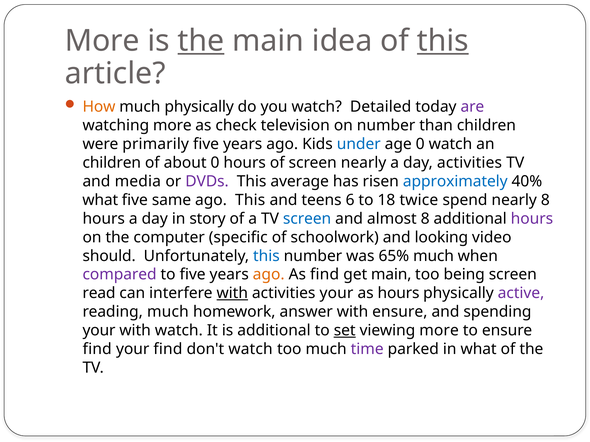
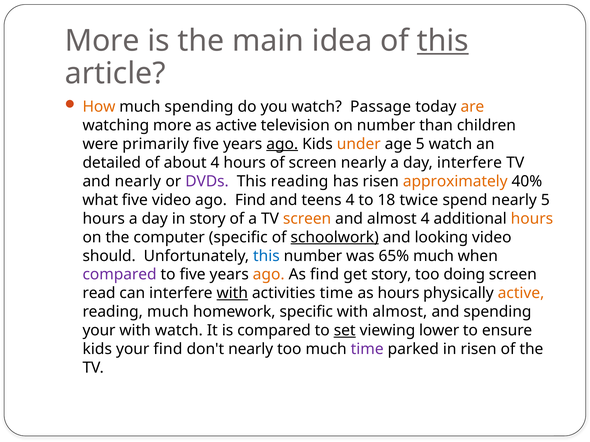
the at (201, 41) underline: present -> none
much physically: physically -> spending
Detailed: Detailed -> Passage
are colour: purple -> orange
as check: check -> active
ago at (282, 144) underline: none -> present
under colour: blue -> orange
age 0: 0 -> 5
children at (112, 163): children -> detailed
about 0: 0 -> 4
day activities: activities -> interfere
and media: media -> nearly
This average: average -> reading
approximately colour: blue -> orange
five same: same -> video
ago This: This -> Find
teens 6: 6 -> 4
nearly 8: 8 -> 5
screen at (307, 219) colour: blue -> orange
almost 8: 8 -> 4
hours at (532, 219) colour: purple -> orange
schoolwork underline: none -> present
get main: main -> story
being: being -> doing
activities your: your -> time
active at (521, 294) colour: purple -> orange
homework answer: answer -> specific
with ensure: ensure -> almost
is additional: additional -> compared
viewing more: more -> lower
find at (97, 350): find -> kids
don't watch: watch -> nearly
in what: what -> risen
